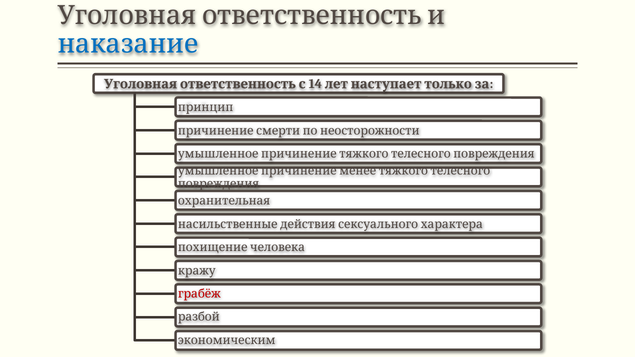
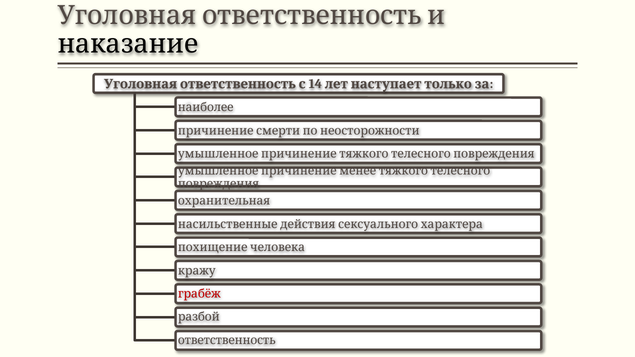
наказание colour: blue -> black
принцип: принцип -> наиболее
экономическим: экономическим -> ответственность
